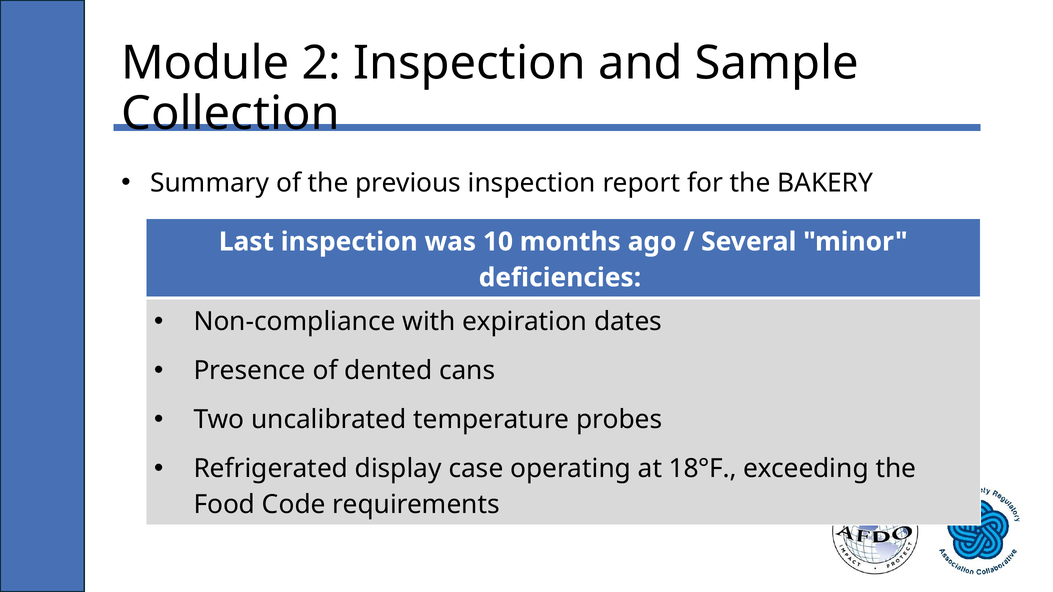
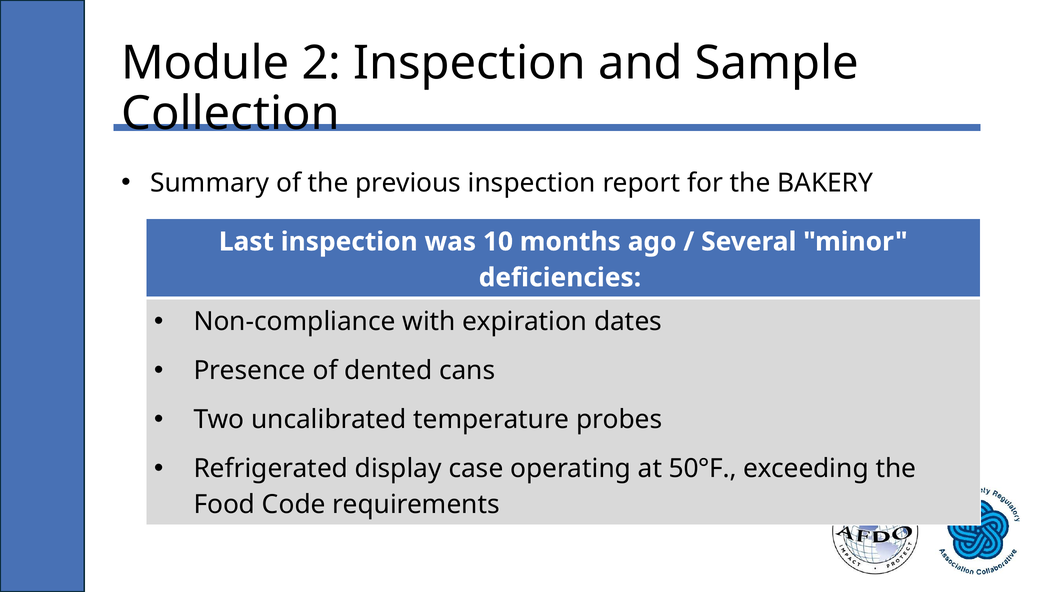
18°F: 18°F -> 50°F
